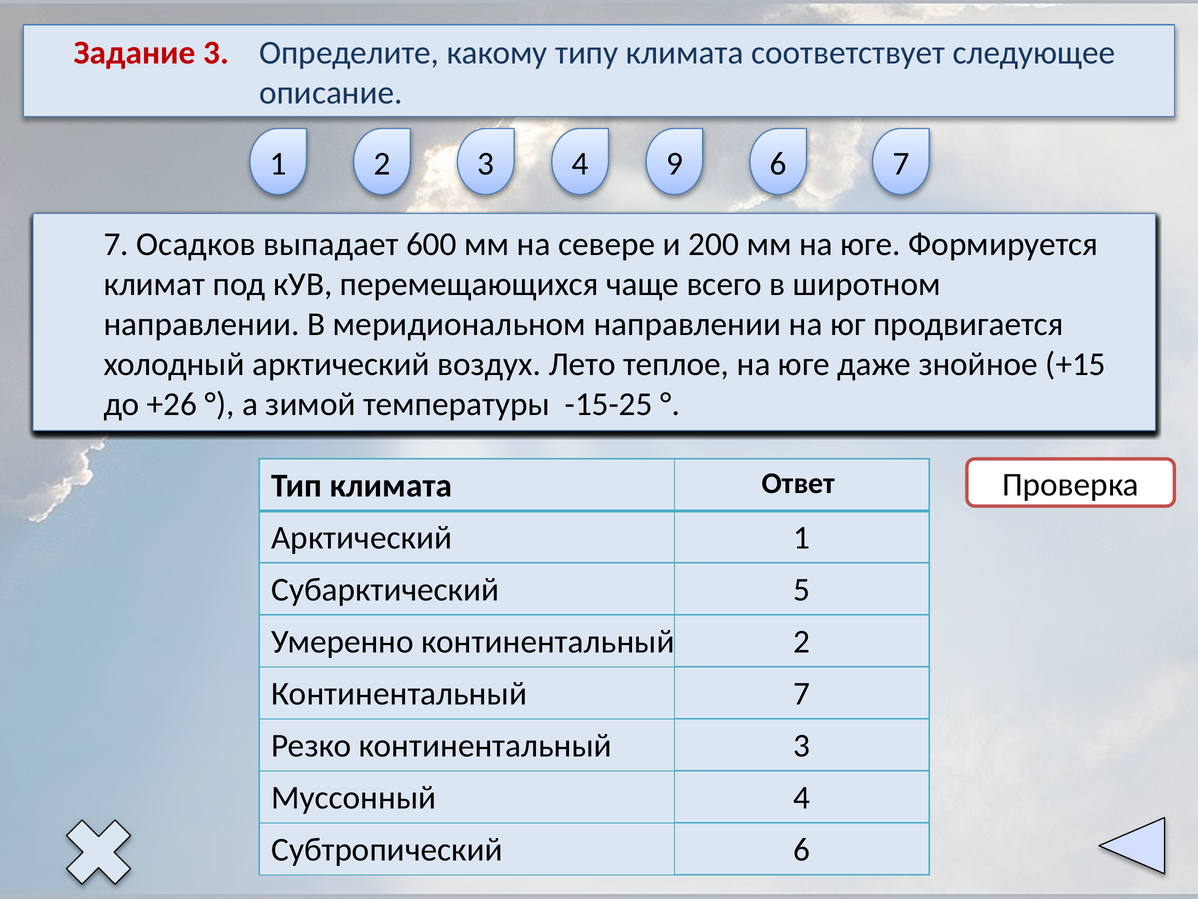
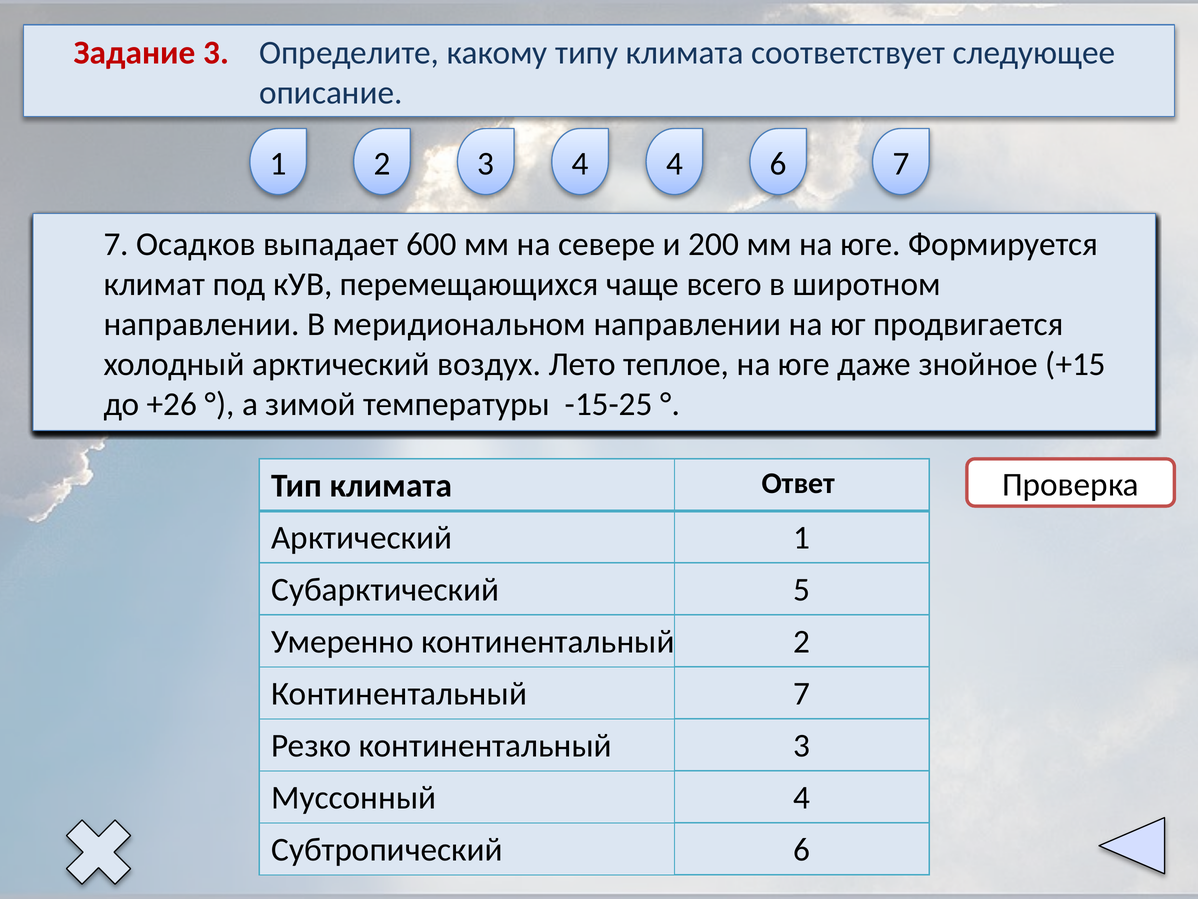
4 9: 9 -> 4
